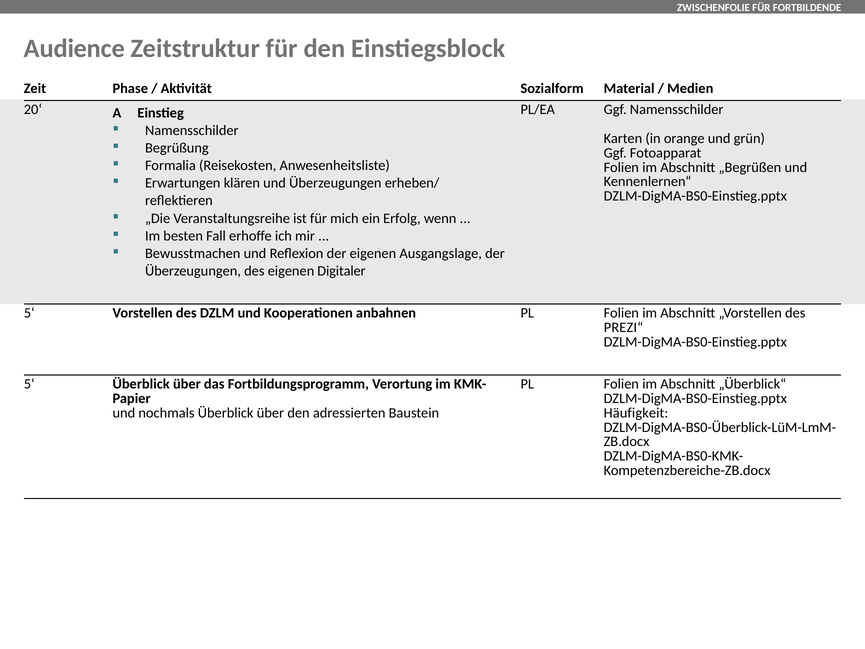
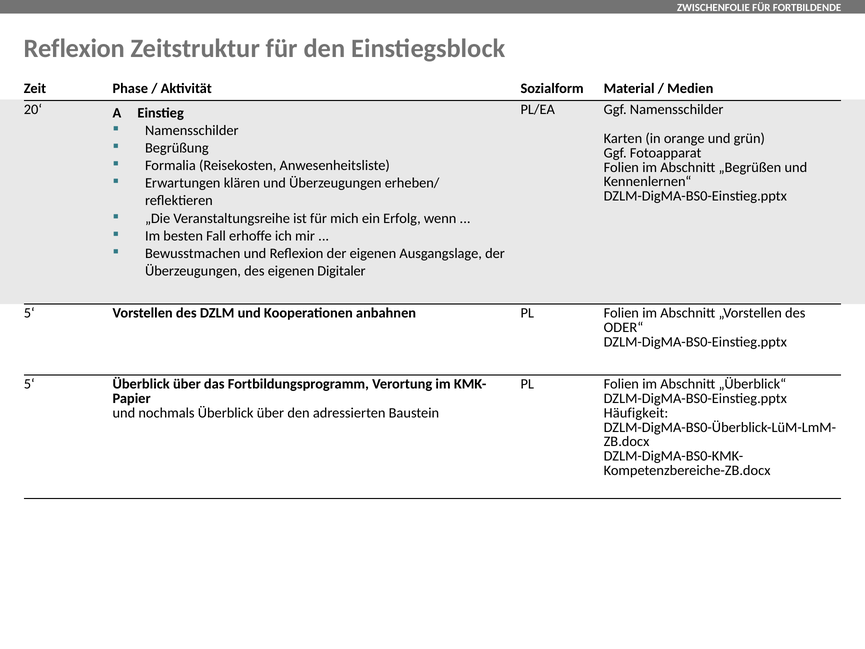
Audience at (74, 48): Audience -> Reflexion
PREZI“: PREZI“ -> ODER“
